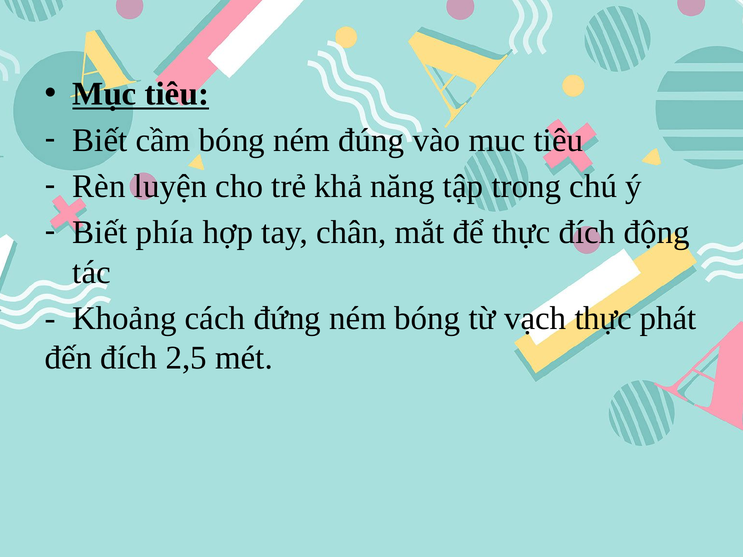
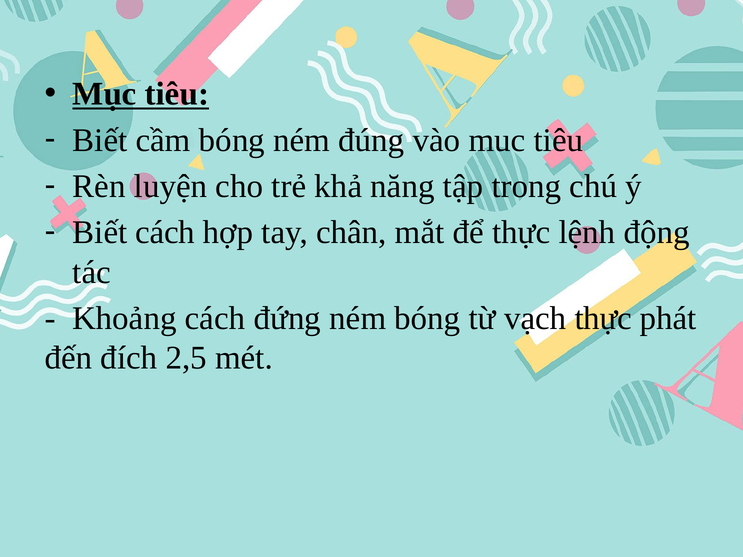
Biết phía: phía -> cách
thực đích: đích -> lệnh
